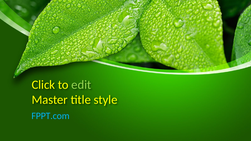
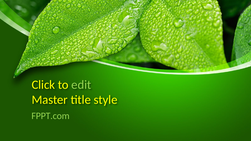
FPPT.com colour: light blue -> light green
